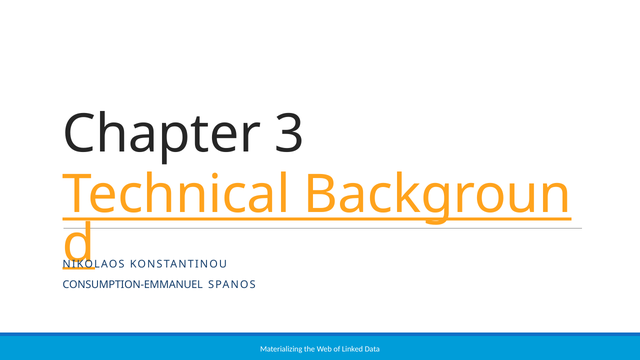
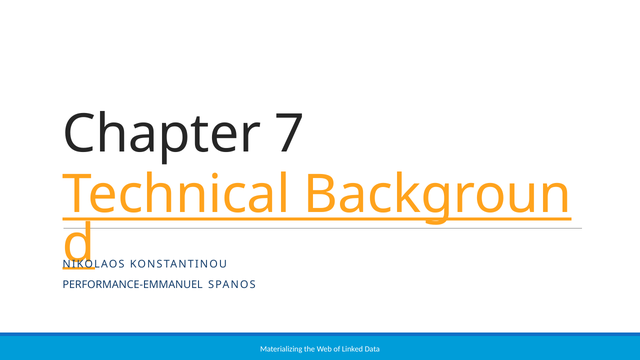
3: 3 -> 7
CONSUMPTION-EMMANUEL: CONSUMPTION-EMMANUEL -> PERFORMANCE-EMMANUEL
